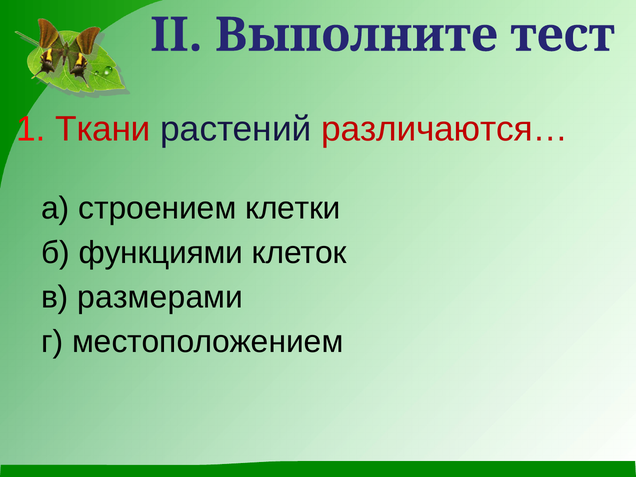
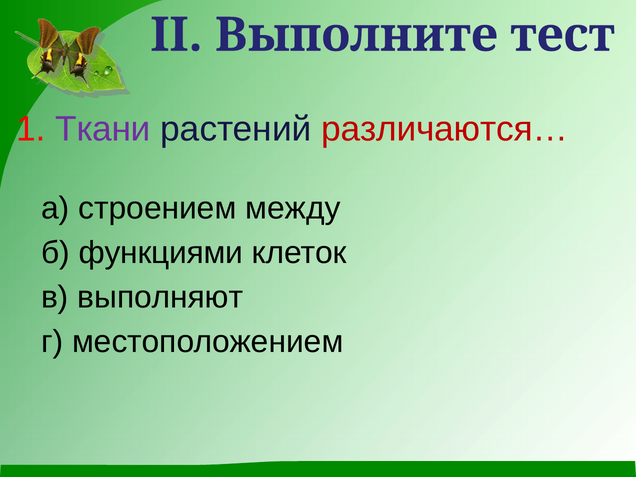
Ткани colour: red -> purple
клетки: клетки -> между
размерами: размерами -> выполняют
